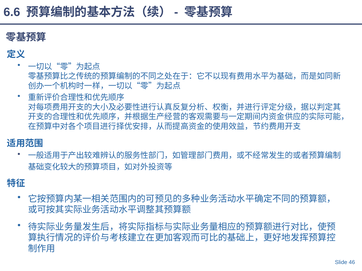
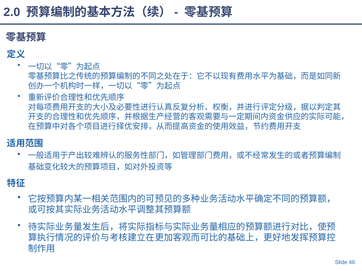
6.6: 6.6 -> 2.0
